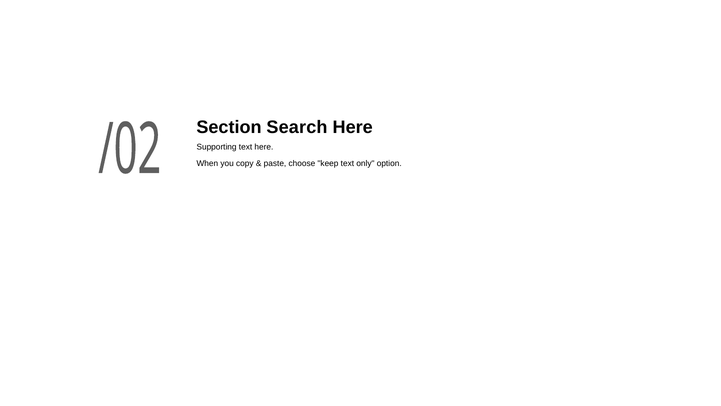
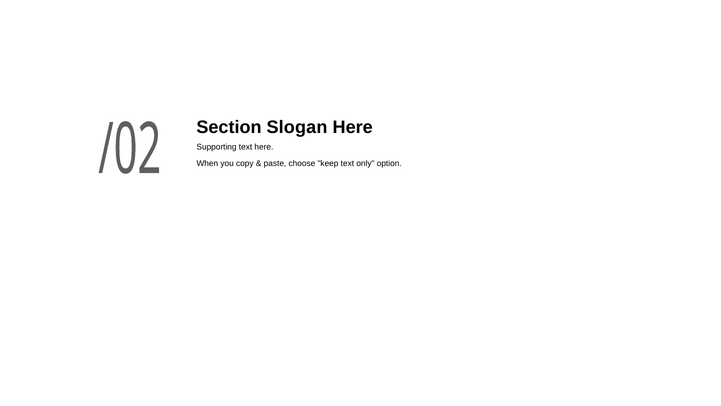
Search: Search -> Slogan
